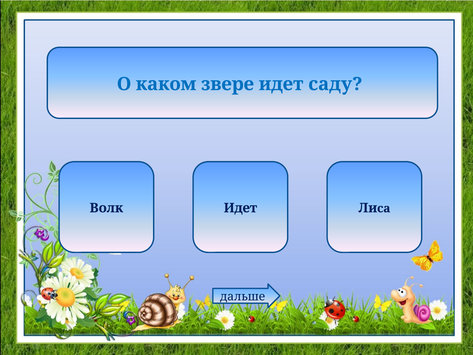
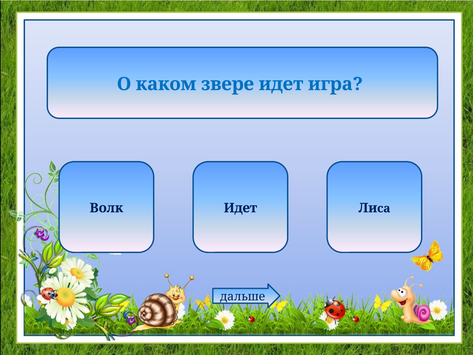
саду: саду -> игра
